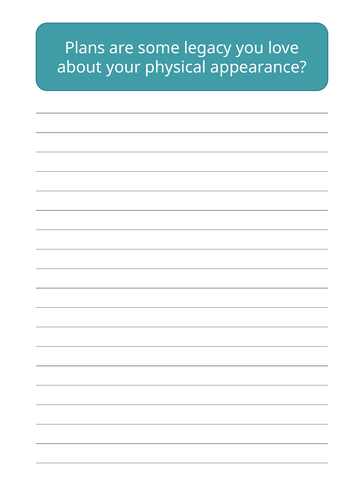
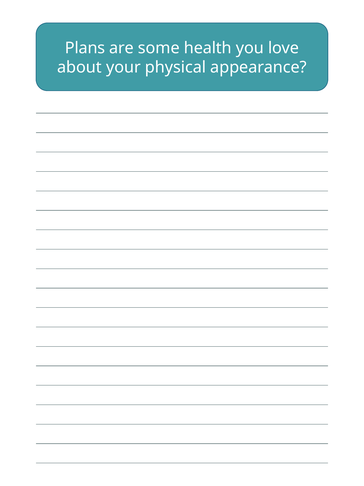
legacy: legacy -> health
